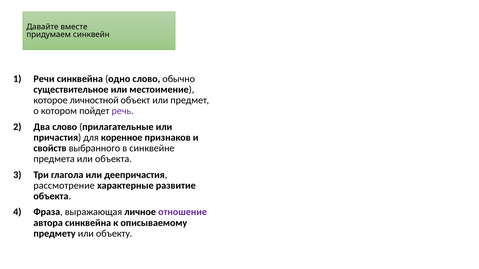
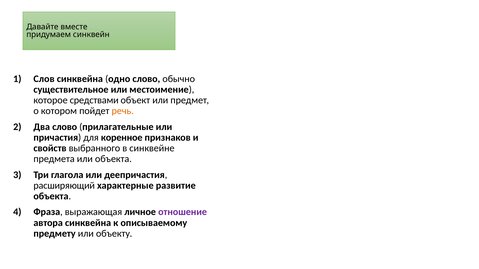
Речи: Речи -> Слов
личностной: личностной -> средствами
речь colour: purple -> orange
рассмотрение: рассмотрение -> расширяющий
